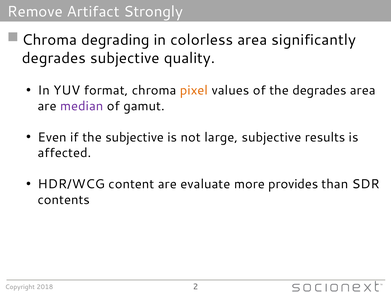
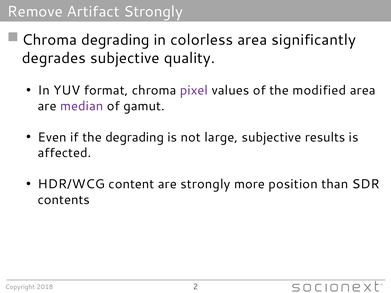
pixel colour: orange -> purple
the degrades: degrades -> modified
the subjective: subjective -> degrading
are evaluate: evaluate -> strongly
provides: provides -> position
